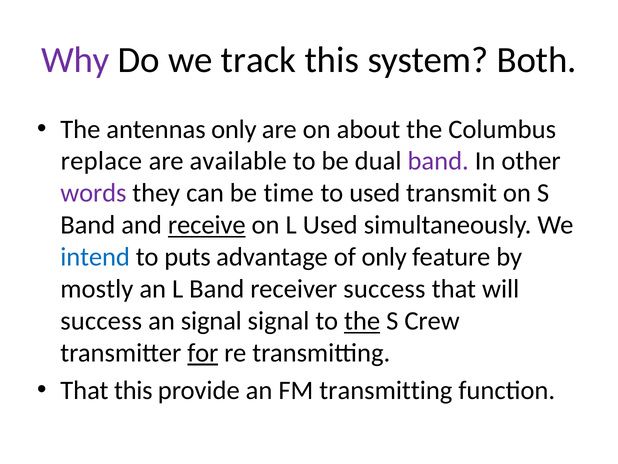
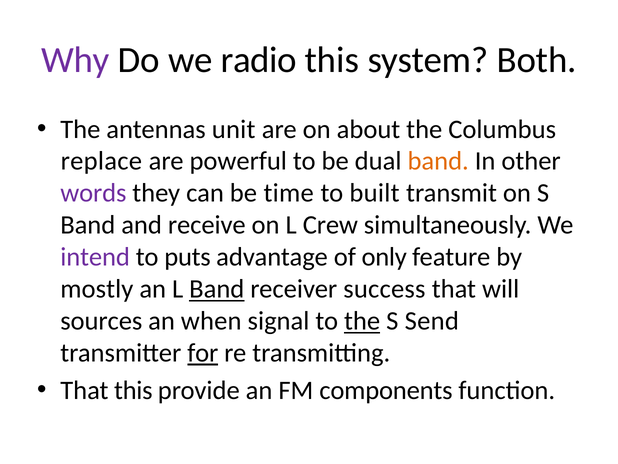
track: track -> radio
antennas only: only -> unit
available: available -> powerful
band at (438, 161) colour: purple -> orange
to used: used -> built
receive underline: present -> none
L Used: Used -> Crew
intend colour: blue -> purple
Band at (217, 289) underline: none -> present
success at (101, 321): success -> sources
an signal: signal -> when
Crew: Crew -> Send
FM transmitting: transmitting -> components
